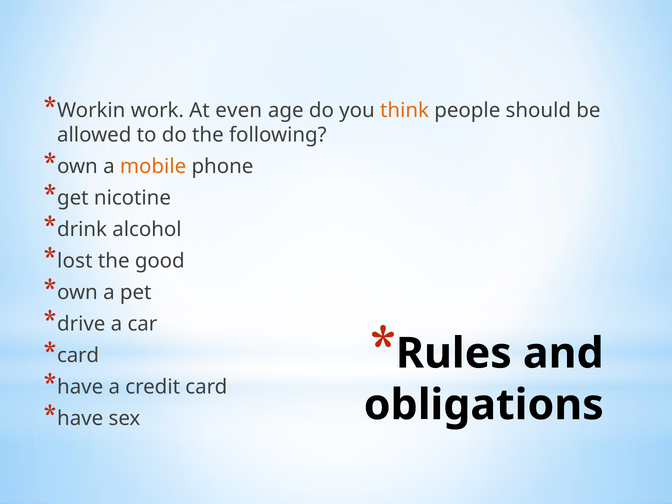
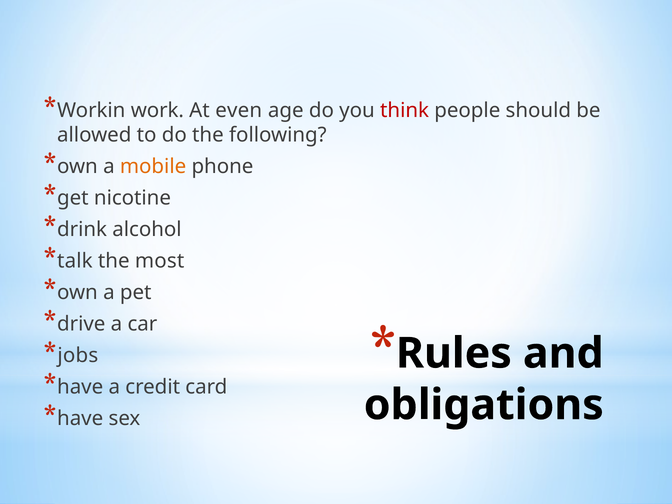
think colour: orange -> red
lost: lost -> talk
good: good -> most
card at (78, 355): card -> jobs
